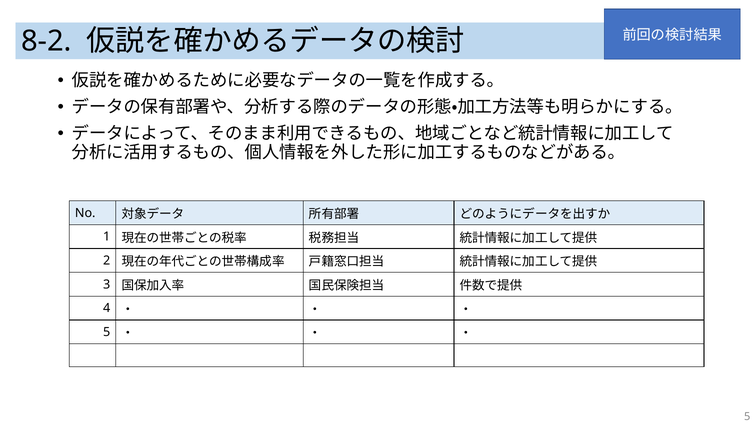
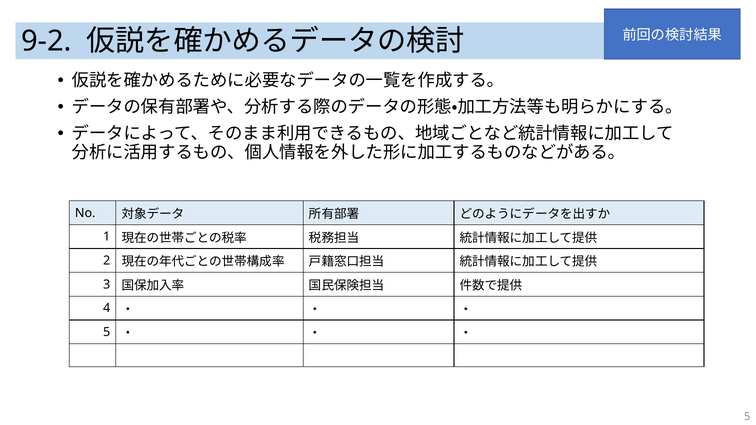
8-2: 8-2 -> 9-2
